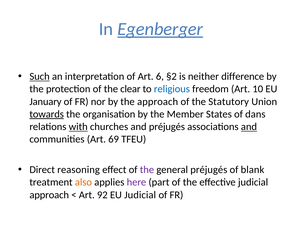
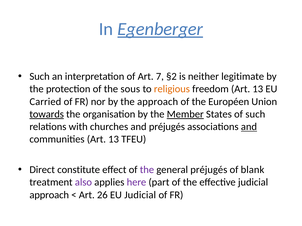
Such at (40, 77) underline: present -> none
6: 6 -> 7
difference: difference -> legitimate
clear: clear -> sous
religious colour: blue -> orange
freedom Art 10: 10 -> 13
January: January -> Carried
Statutory: Statutory -> Européen
Member underline: none -> present
of dans: dans -> such
with underline: present -> none
communities Art 69: 69 -> 13
reasoning: reasoning -> constitute
also colour: orange -> purple
92: 92 -> 26
